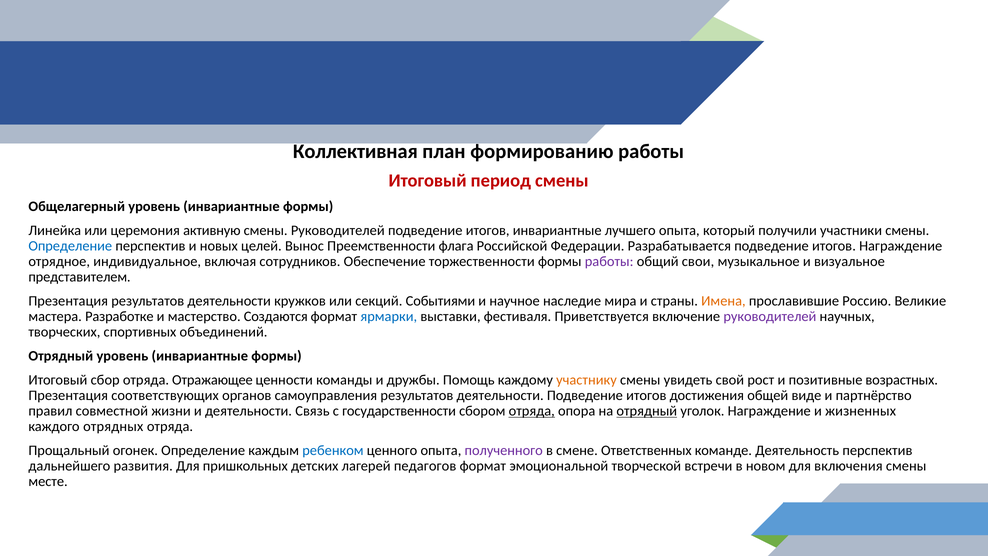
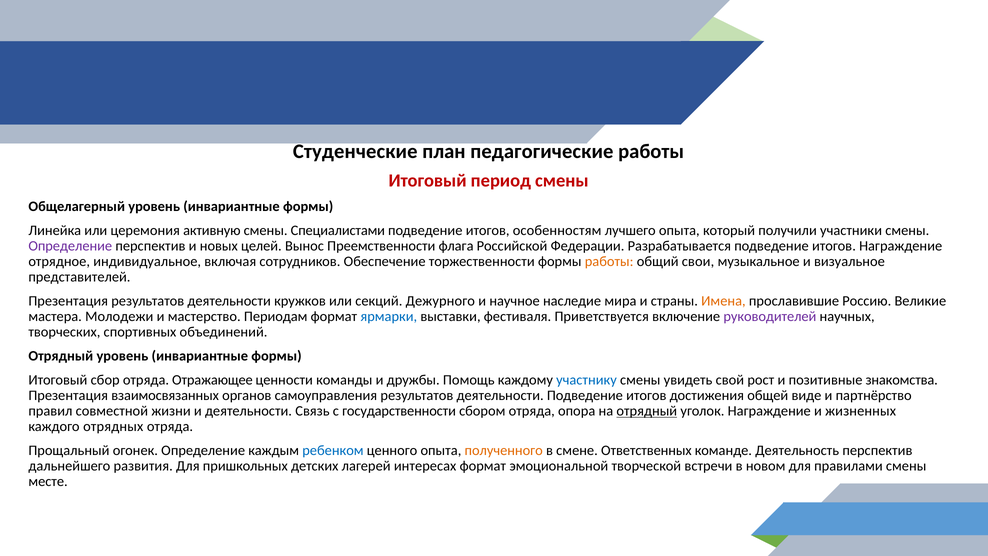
Коллективная: Коллективная -> Студенческие
формированию: формированию -> педагогические
смены Руководителей: Руководителей -> Специалистами
итогов инвариантные: инвариантные -> особенностям
Определение at (70, 246) colour: blue -> purple
работы at (609, 262) colour: purple -> orange
представителем: представителем -> представителей
Событиями: Событиями -> Дежурного
Разработке: Разработке -> Молодежи
Создаются: Создаются -> Периодам
участнику colour: orange -> blue
возрастных: возрастных -> знакомства
соответствующих: соответствующих -> взаимосвязанных
отряда at (532, 411) underline: present -> none
полученного colour: purple -> orange
педагогов: педагогов -> интересах
включения: включения -> правилами
